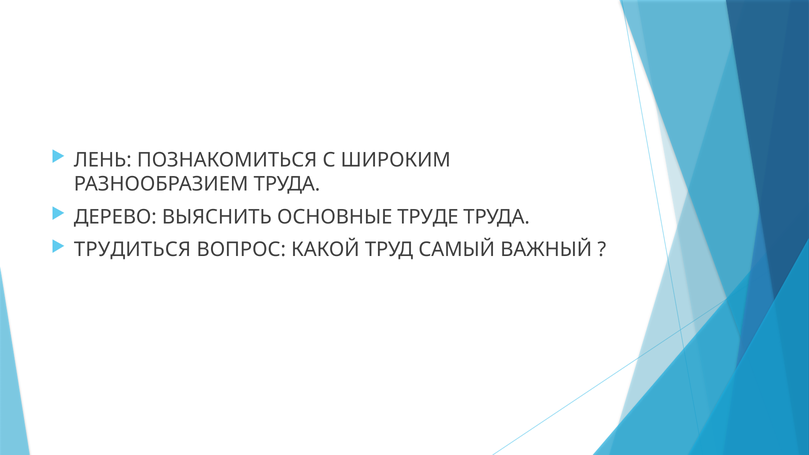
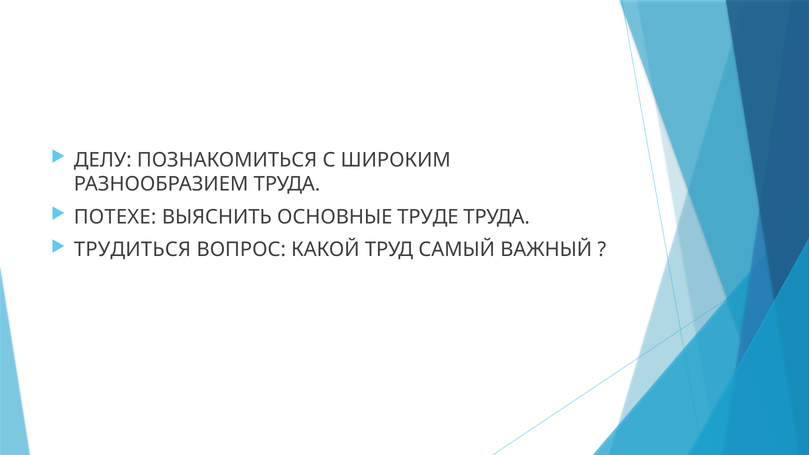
ЛЕНЬ: ЛЕНЬ -> ДЕЛУ
ДЕРЕВО: ДЕРЕВО -> ПОТЕХЕ
